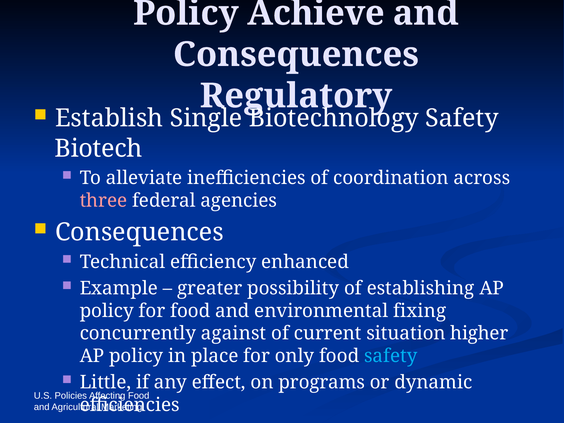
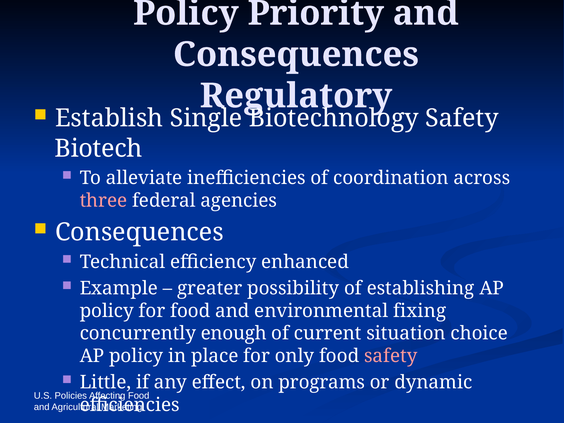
Achieve: Achieve -> Priority
against: against -> enough
higher: higher -> choice
safety at (391, 356) colour: light blue -> pink
